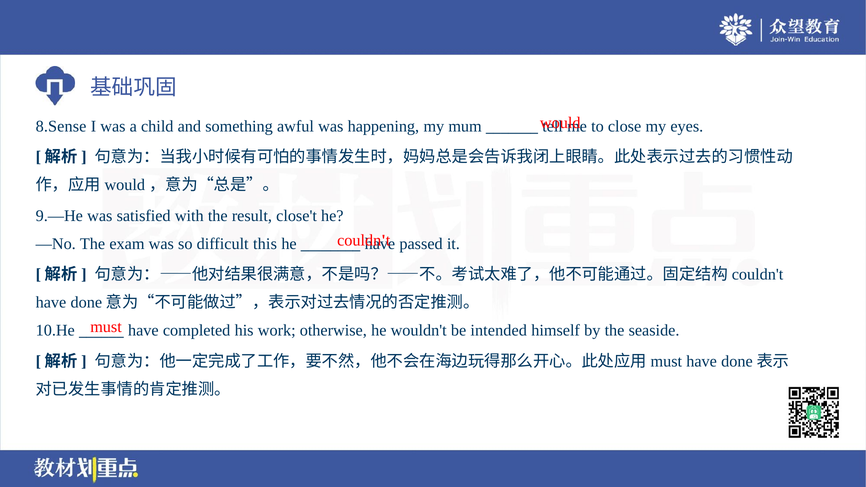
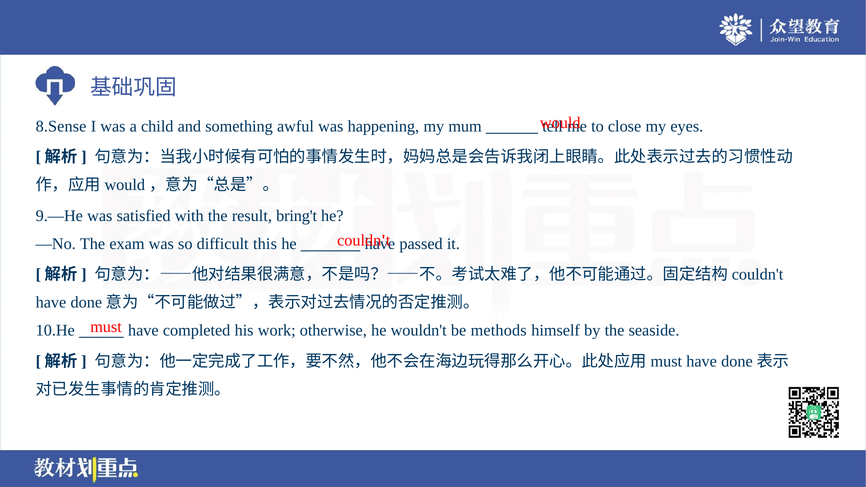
close't: close't -> bring't
intended: intended -> methods
